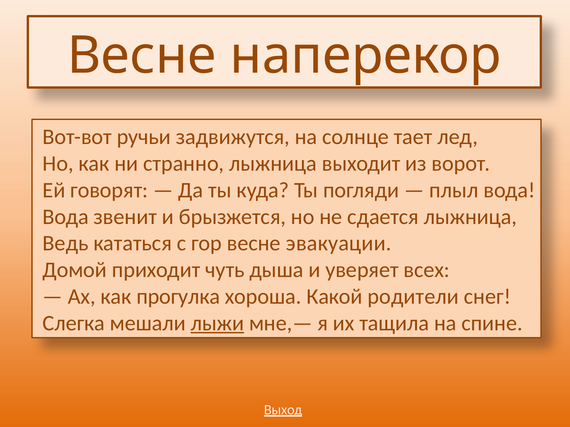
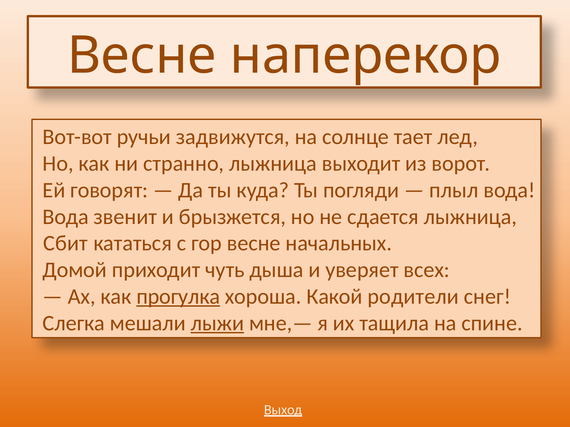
Ведь: Ведь -> Сбит
эвакуации: эвакуации -> начальных
прогулка underline: none -> present
